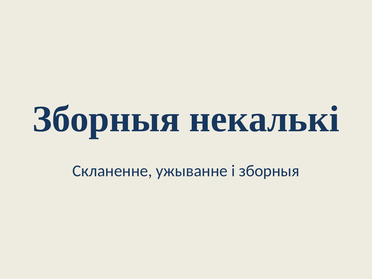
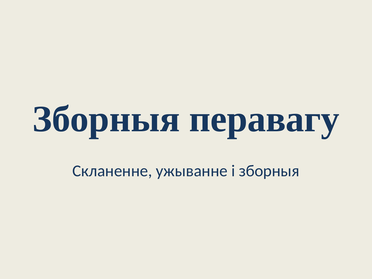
некалькі: некалькі -> перавагу
